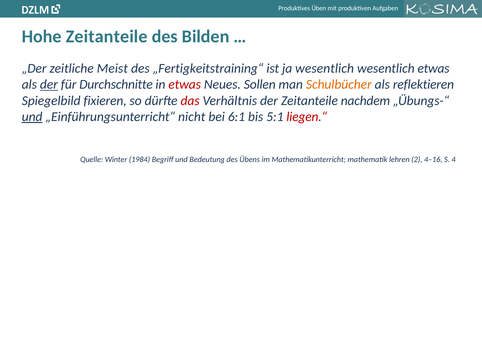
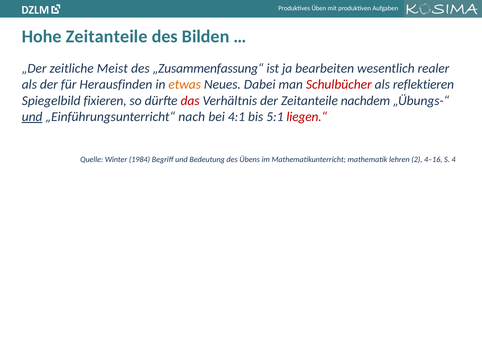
„Fertigkeitstraining“: „Fertigkeitstraining“ -> „Zusammenfassung“
ja wesentlich: wesentlich -> bearbeiten
wesentlich etwas: etwas -> realer
der at (49, 84) underline: present -> none
Durchschnitte: Durchschnitte -> Herausfinden
etwas at (185, 84) colour: red -> orange
Sollen: Sollen -> Dabei
Schulbücher colour: orange -> red
nicht: nicht -> nach
6:1: 6:1 -> 4:1
